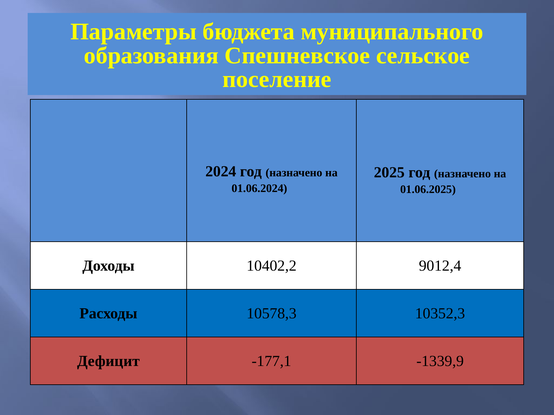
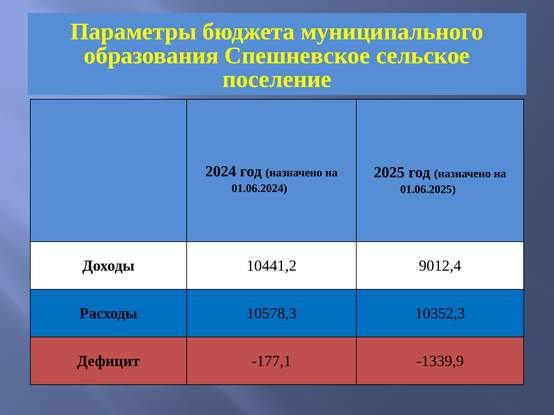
10402,2: 10402,2 -> 10441,2
